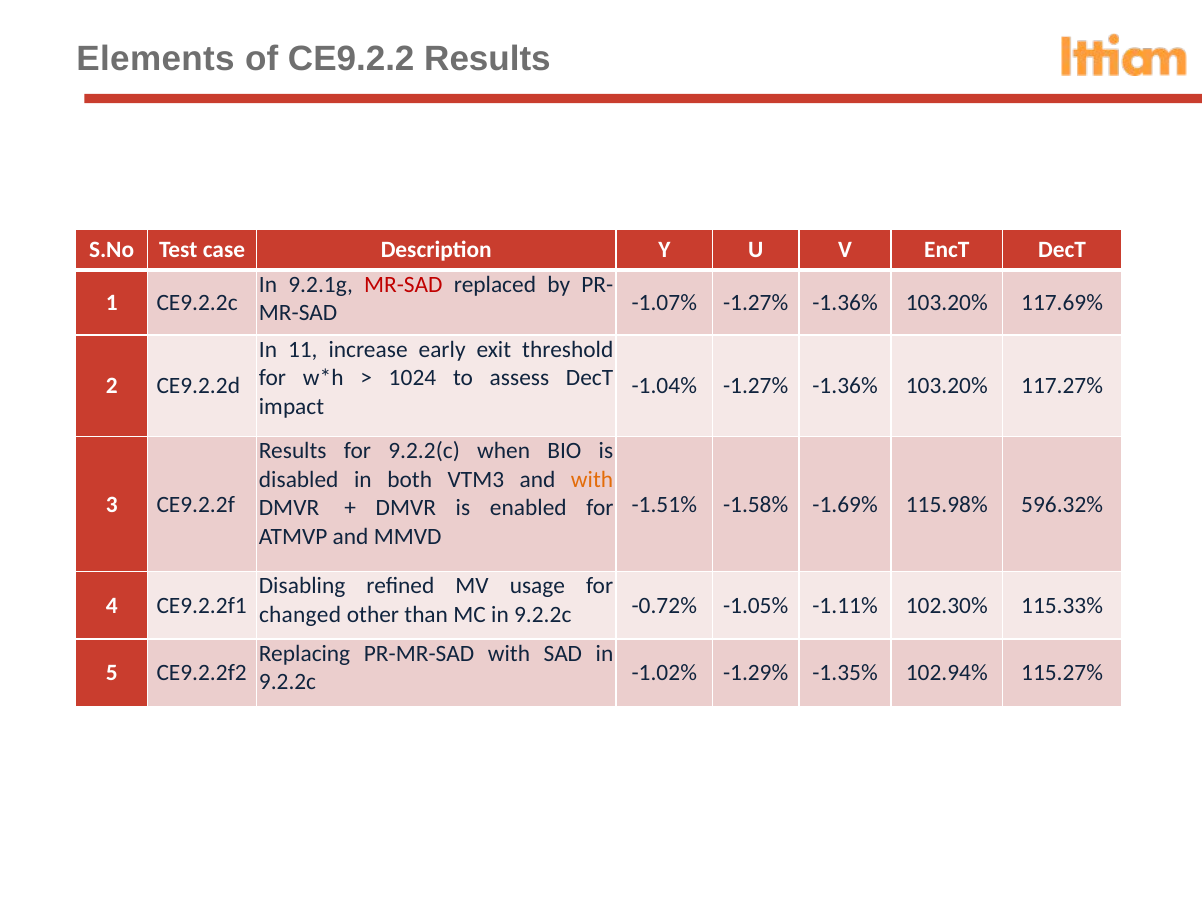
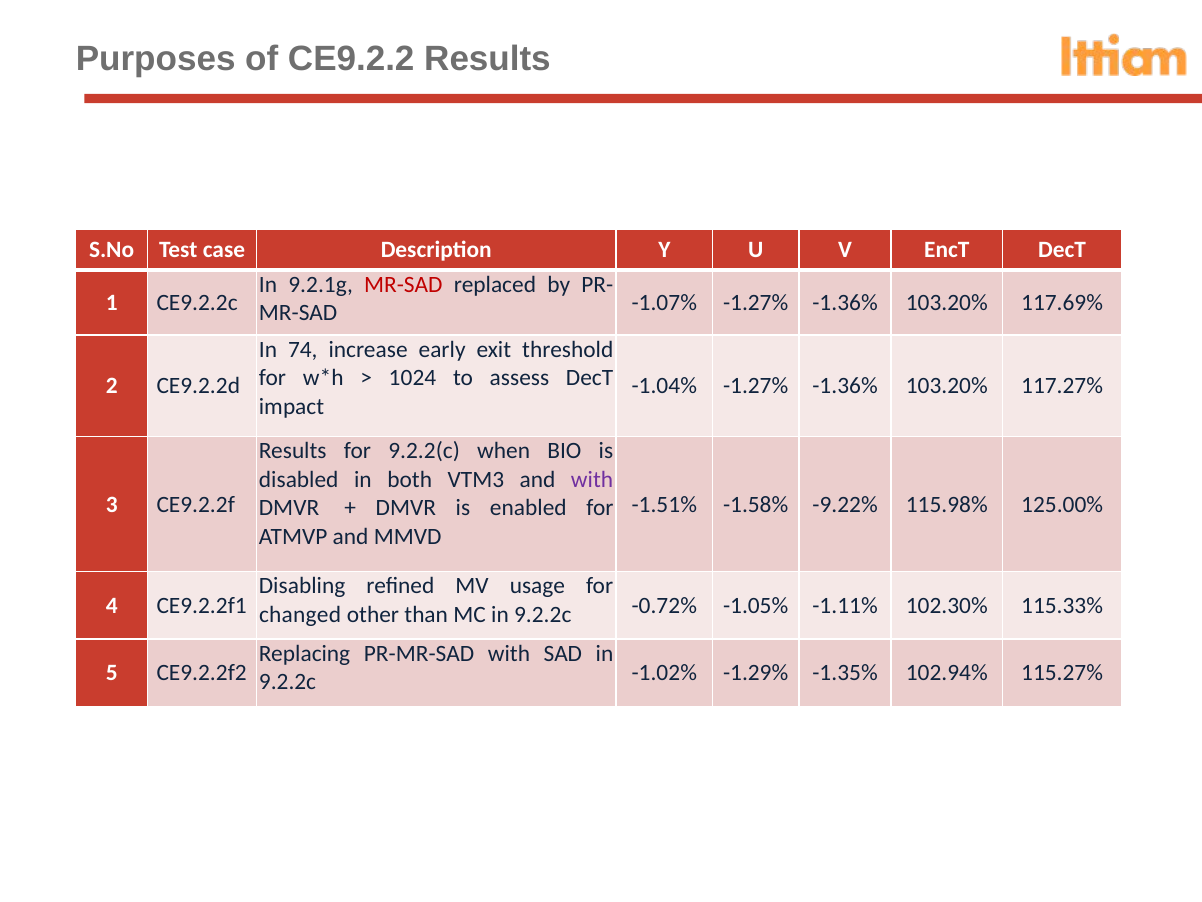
Elements: Elements -> Purposes
11: 11 -> 74
with at (592, 479) colour: orange -> purple
-1.69%: -1.69% -> -9.22%
596.32%: 596.32% -> 125.00%
